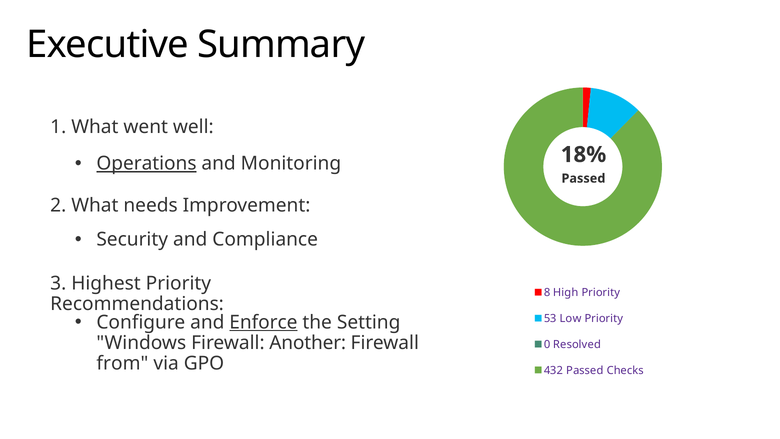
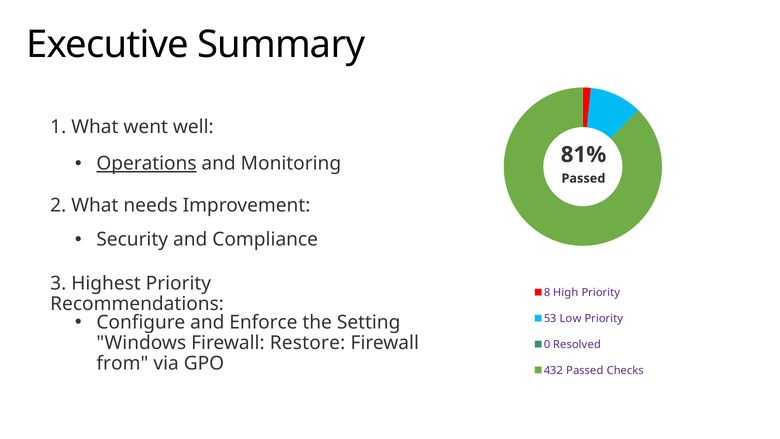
18%: 18% -> 81%
Enforce underline: present -> none
Another: Another -> Restore
